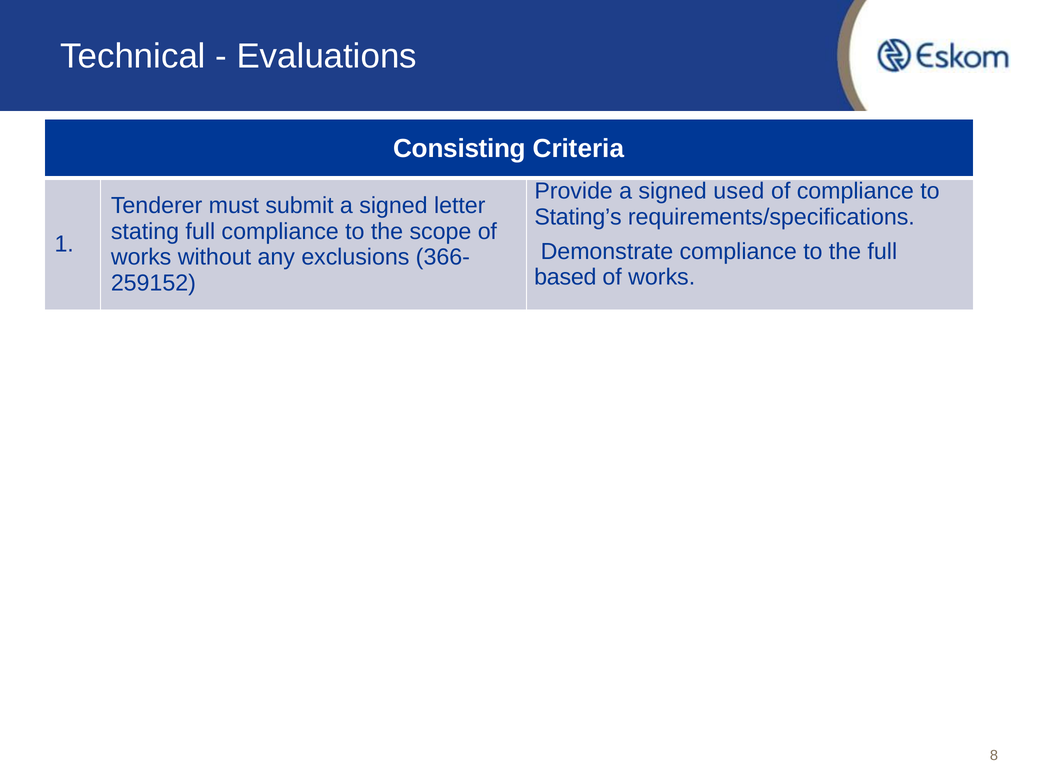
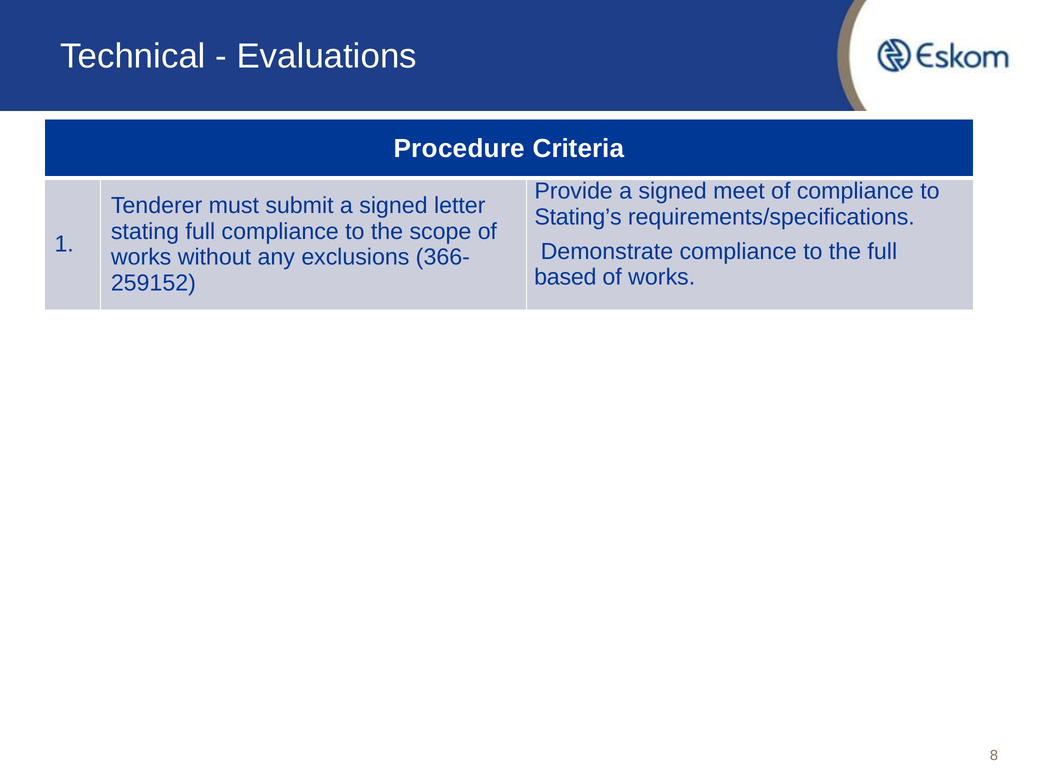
Consisting: Consisting -> Procedure
used: used -> meet
